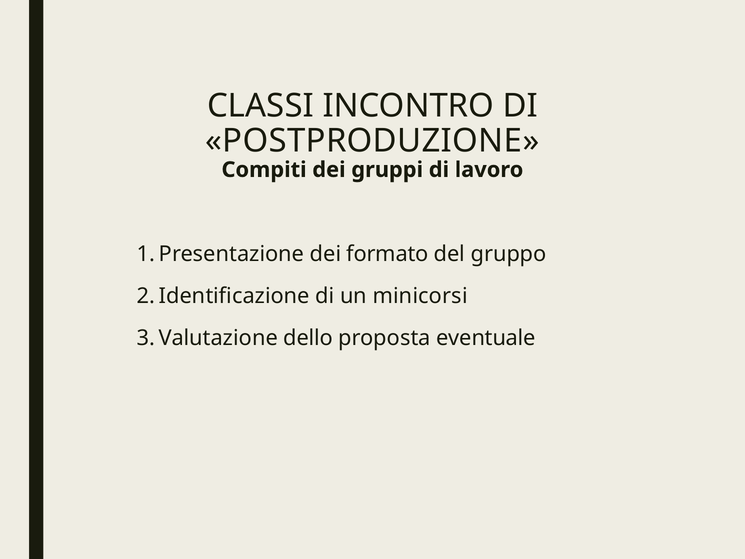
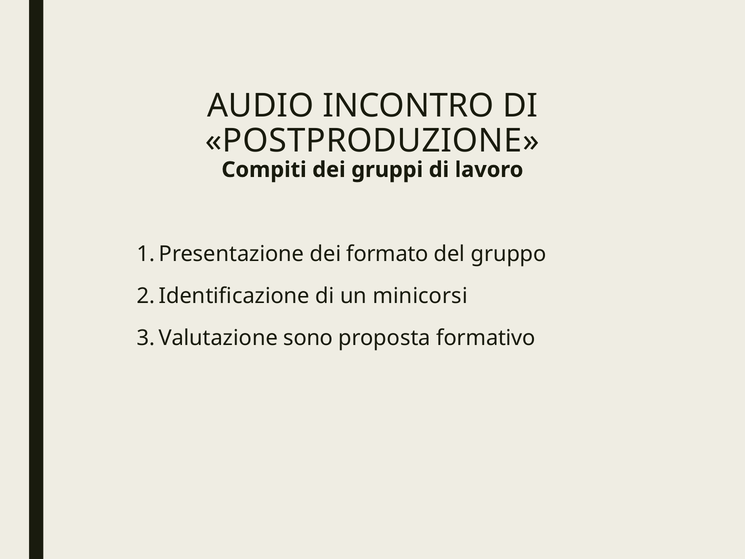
CLASSI: CLASSI -> AUDIO
dello: dello -> sono
eventuale: eventuale -> formativo
